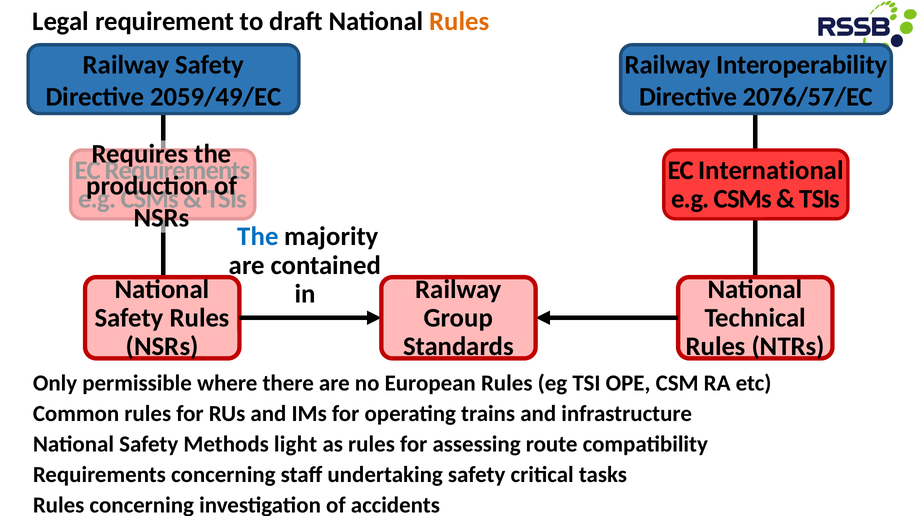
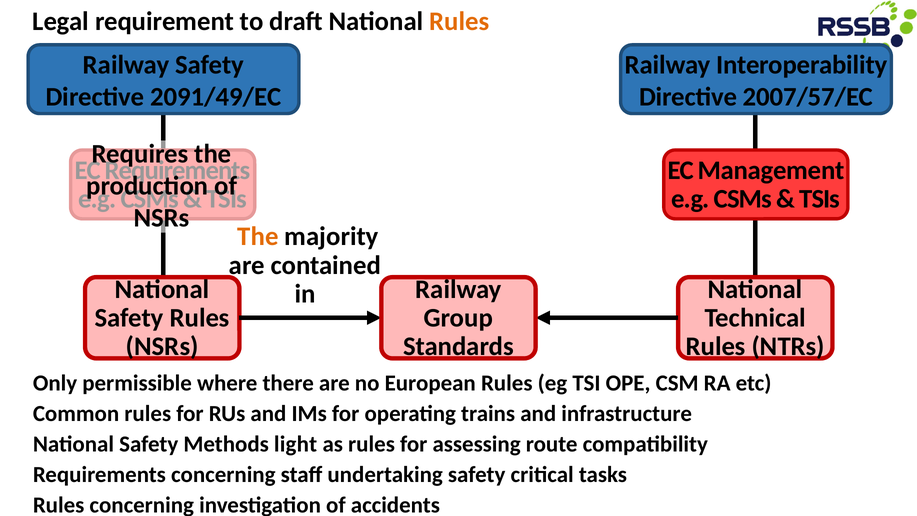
2059/49/EC: 2059/49/EC -> 2091/49/EC
2076/57/EC: 2076/57/EC -> 2007/57/EC
International: International -> Management
The at (258, 236) colour: blue -> orange
